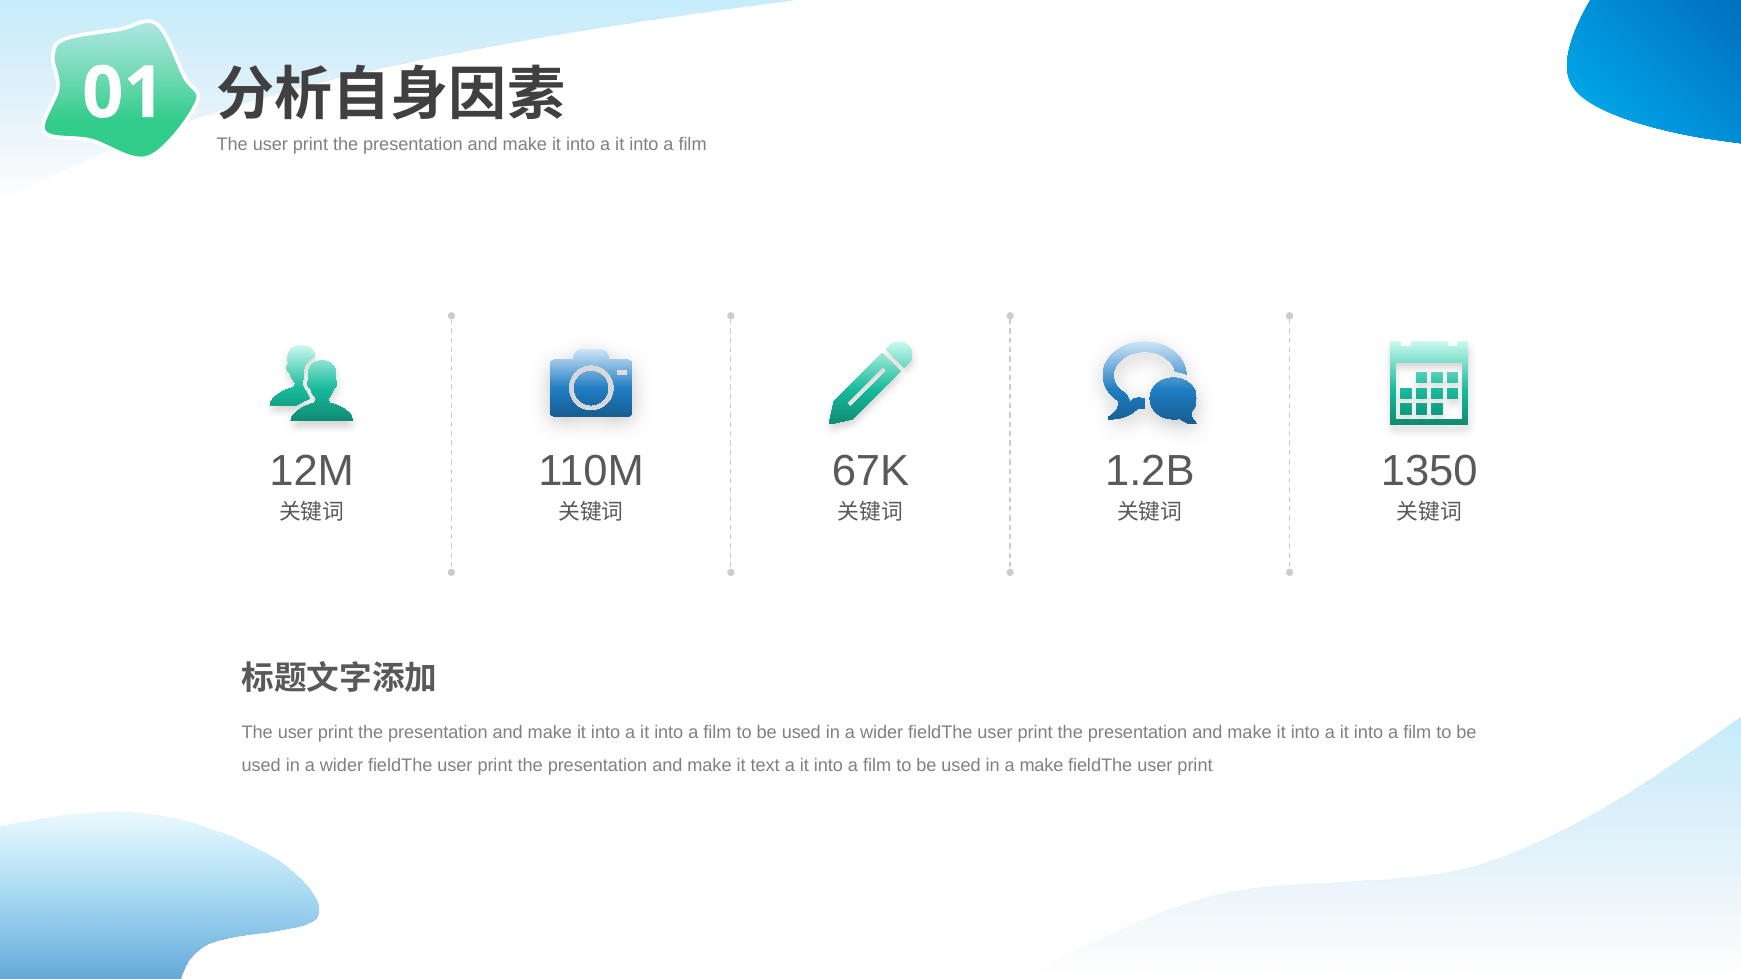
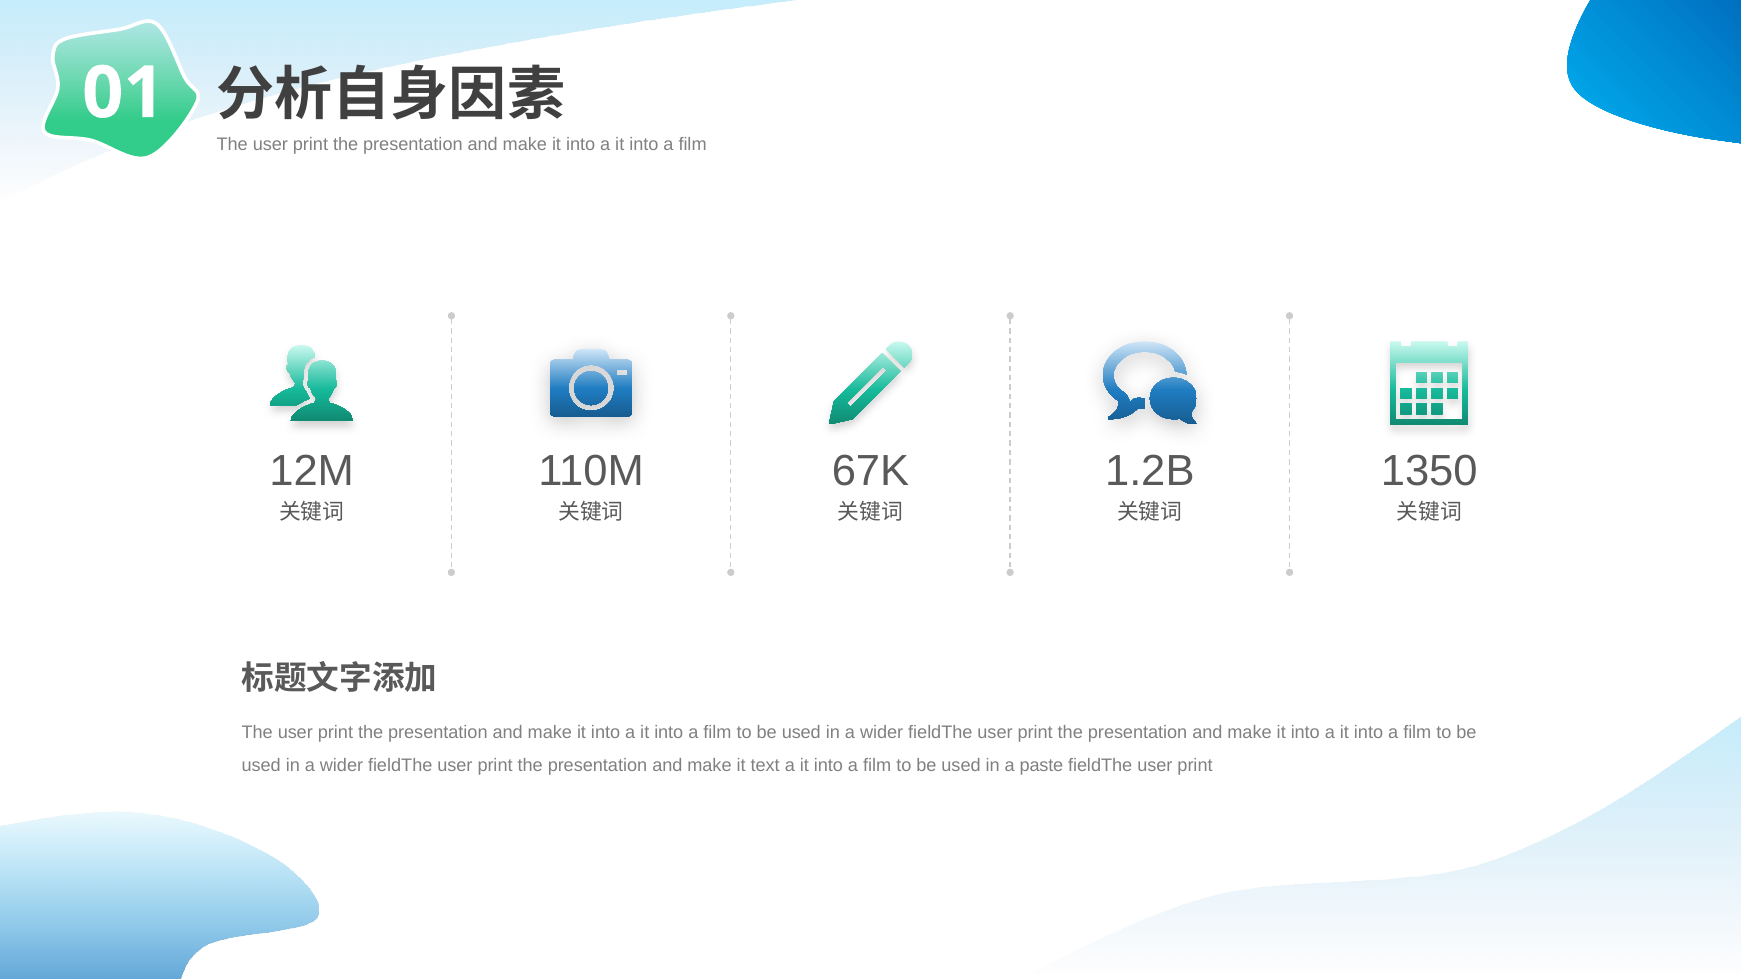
a make: make -> paste
